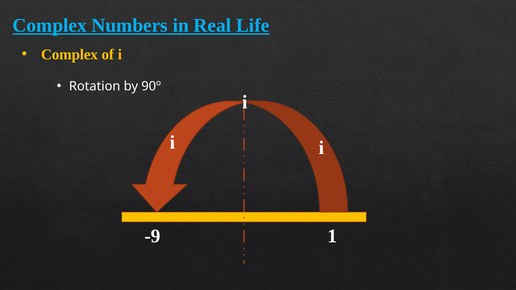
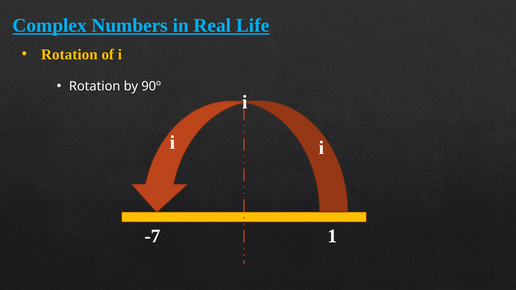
Complex at (69, 54): Complex -> Rotation
-9: -9 -> -7
